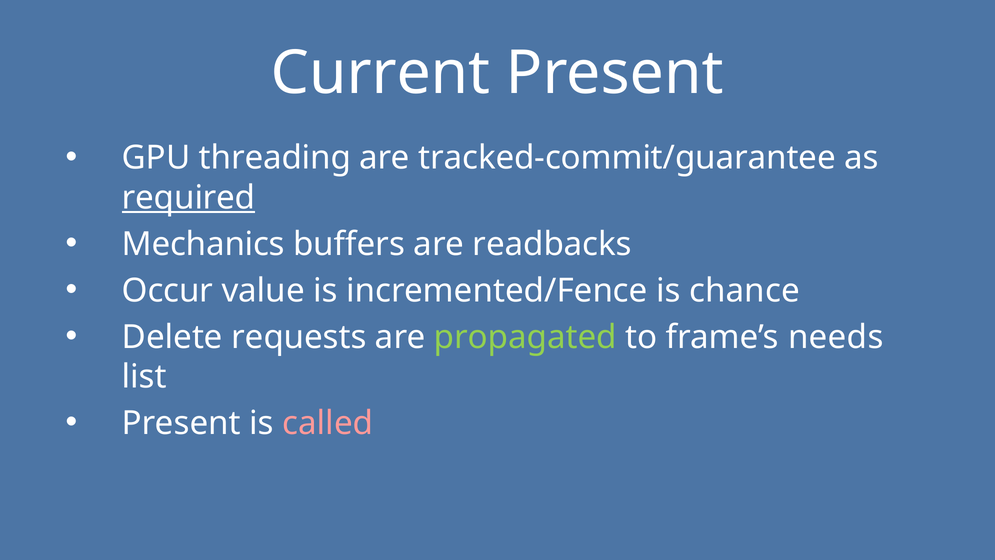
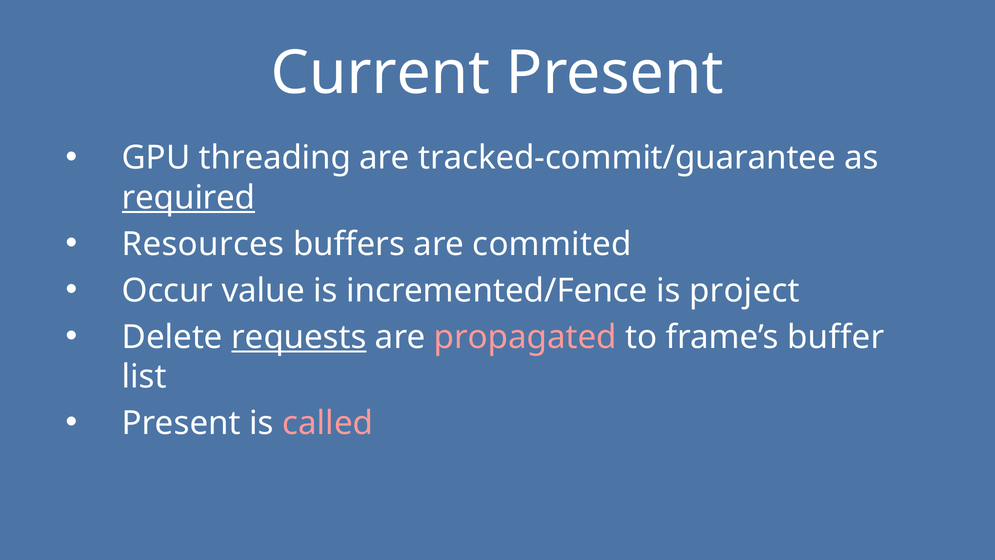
Mechanics: Mechanics -> Resources
readbacks: readbacks -> commited
chance: chance -> project
requests underline: none -> present
propagated colour: light green -> pink
needs: needs -> buffer
